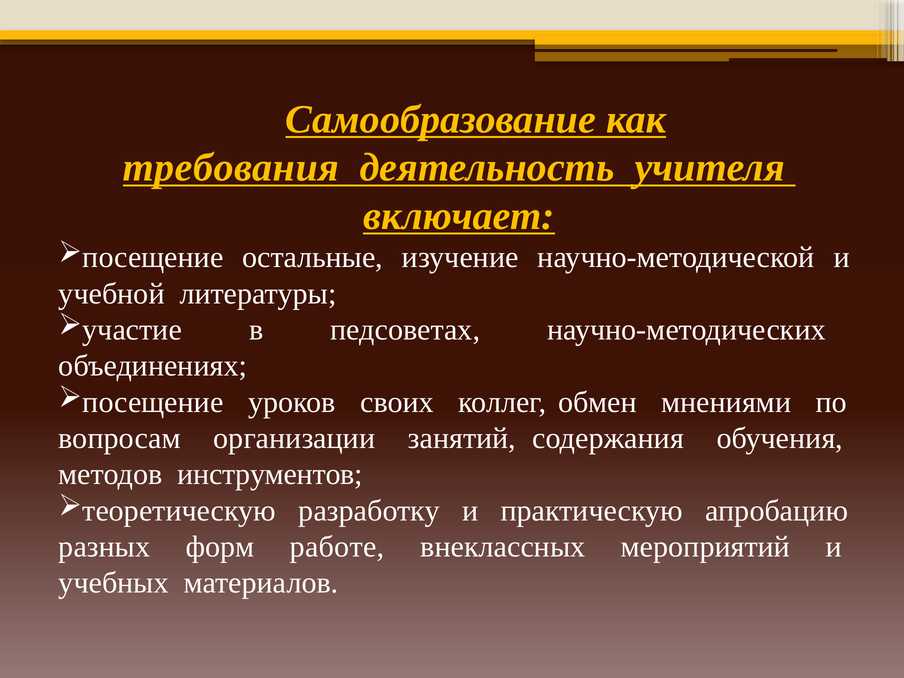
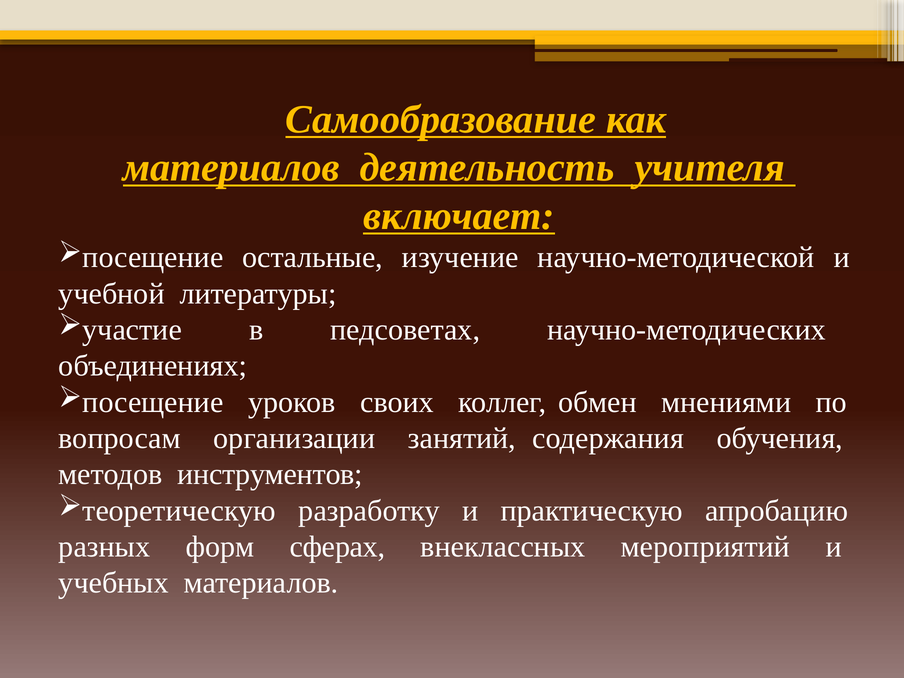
требования at (231, 168): требования -> материалов
работе: работе -> сферах
